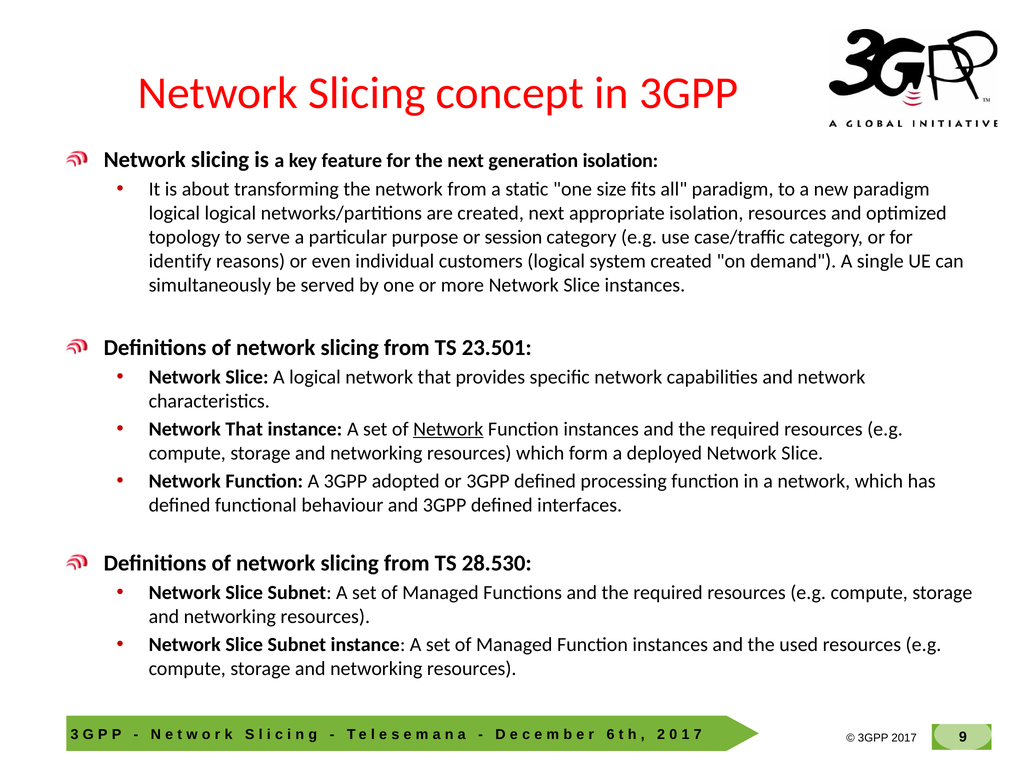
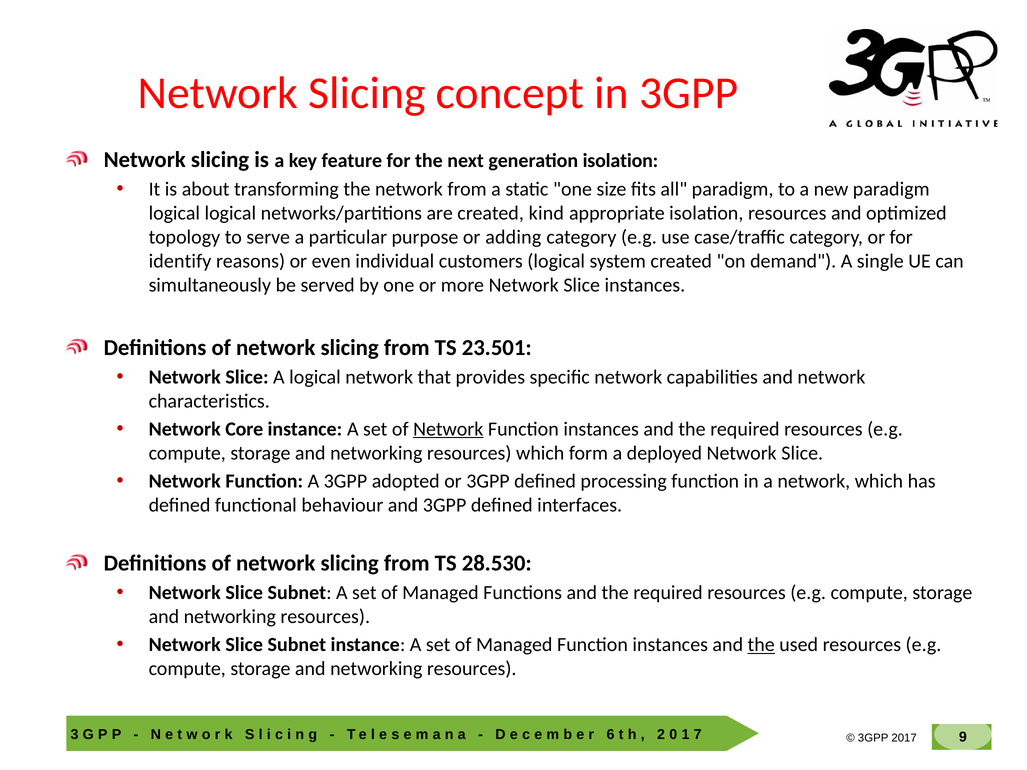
created next: next -> kind
session: session -> adding
That at (244, 429): That -> Core
the at (761, 645) underline: none -> present
